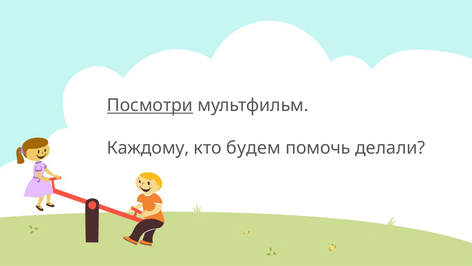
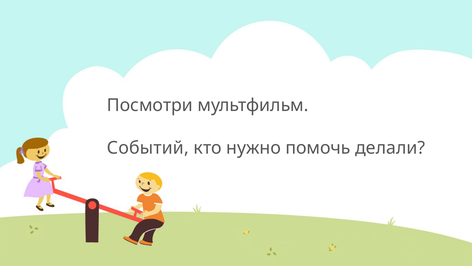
Посмотри underline: present -> none
Каждому: Каждому -> Событий
будем: будем -> нужно
